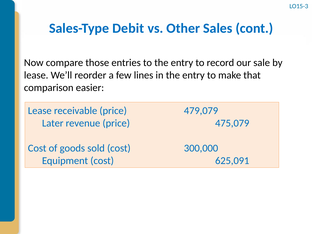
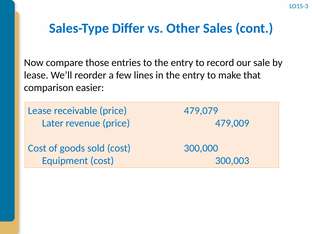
Debit: Debit -> Differ
475,079: 475,079 -> 479,009
625,091: 625,091 -> 300,003
